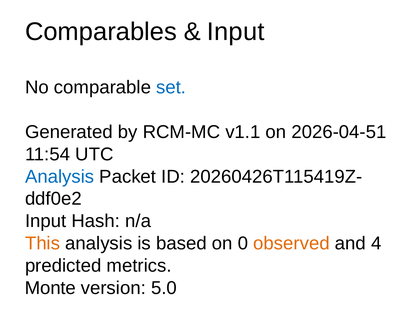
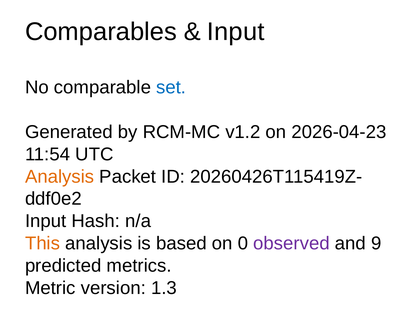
v1.1: v1.1 -> v1.2
2026-04-51: 2026-04-51 -> 2026-04-23
Analysis at (60, 177) colour: blue -> orange
observed colour: orange -> purple
4: 4 -> 9
Monte: Monte -> Metric
5.0: 5.0 -> 1.3
